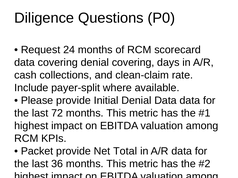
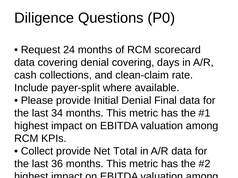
Denial Data: Data -> Final
72: 72 -> 34
Packet at (37, 151): Packet -> Collect
